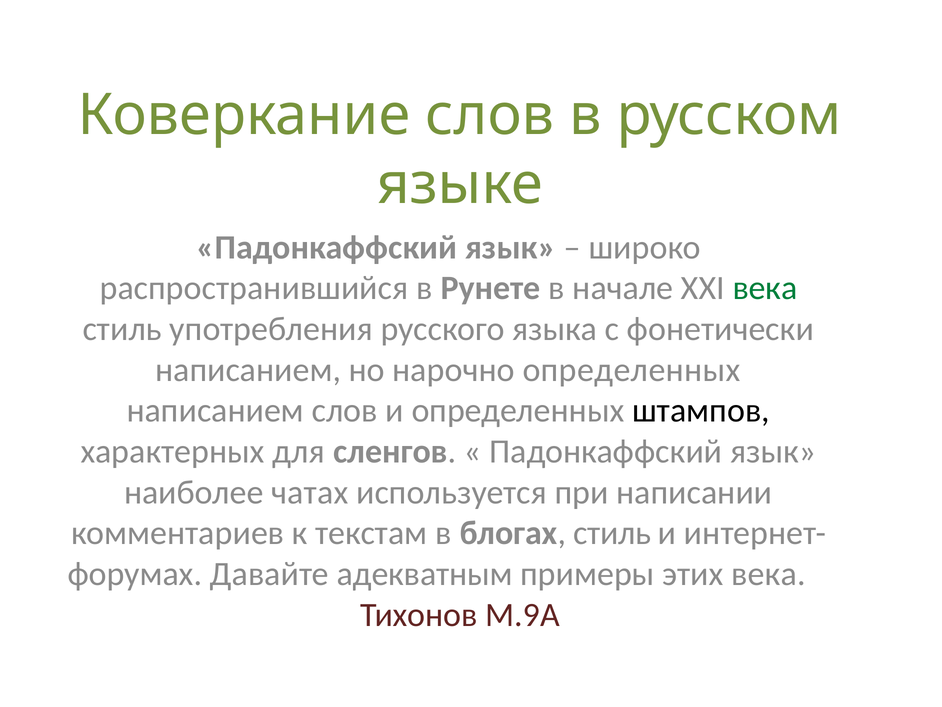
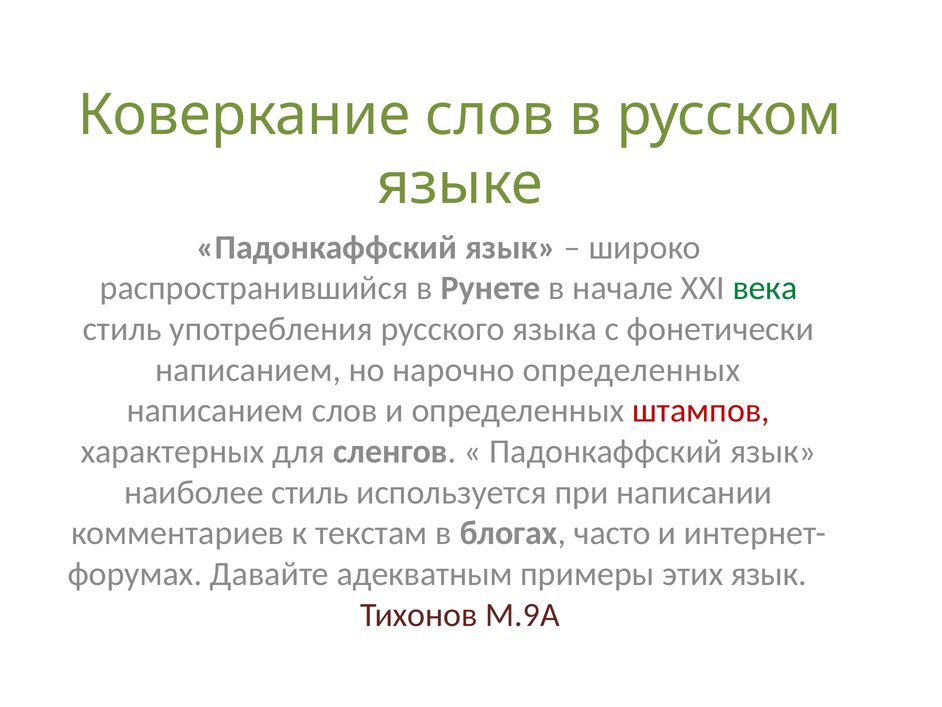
штампов colour: black -> red
наиболее чатах: чатах -> стиль
блогах стиль: стиль -> часто
этих века: века -> язык
